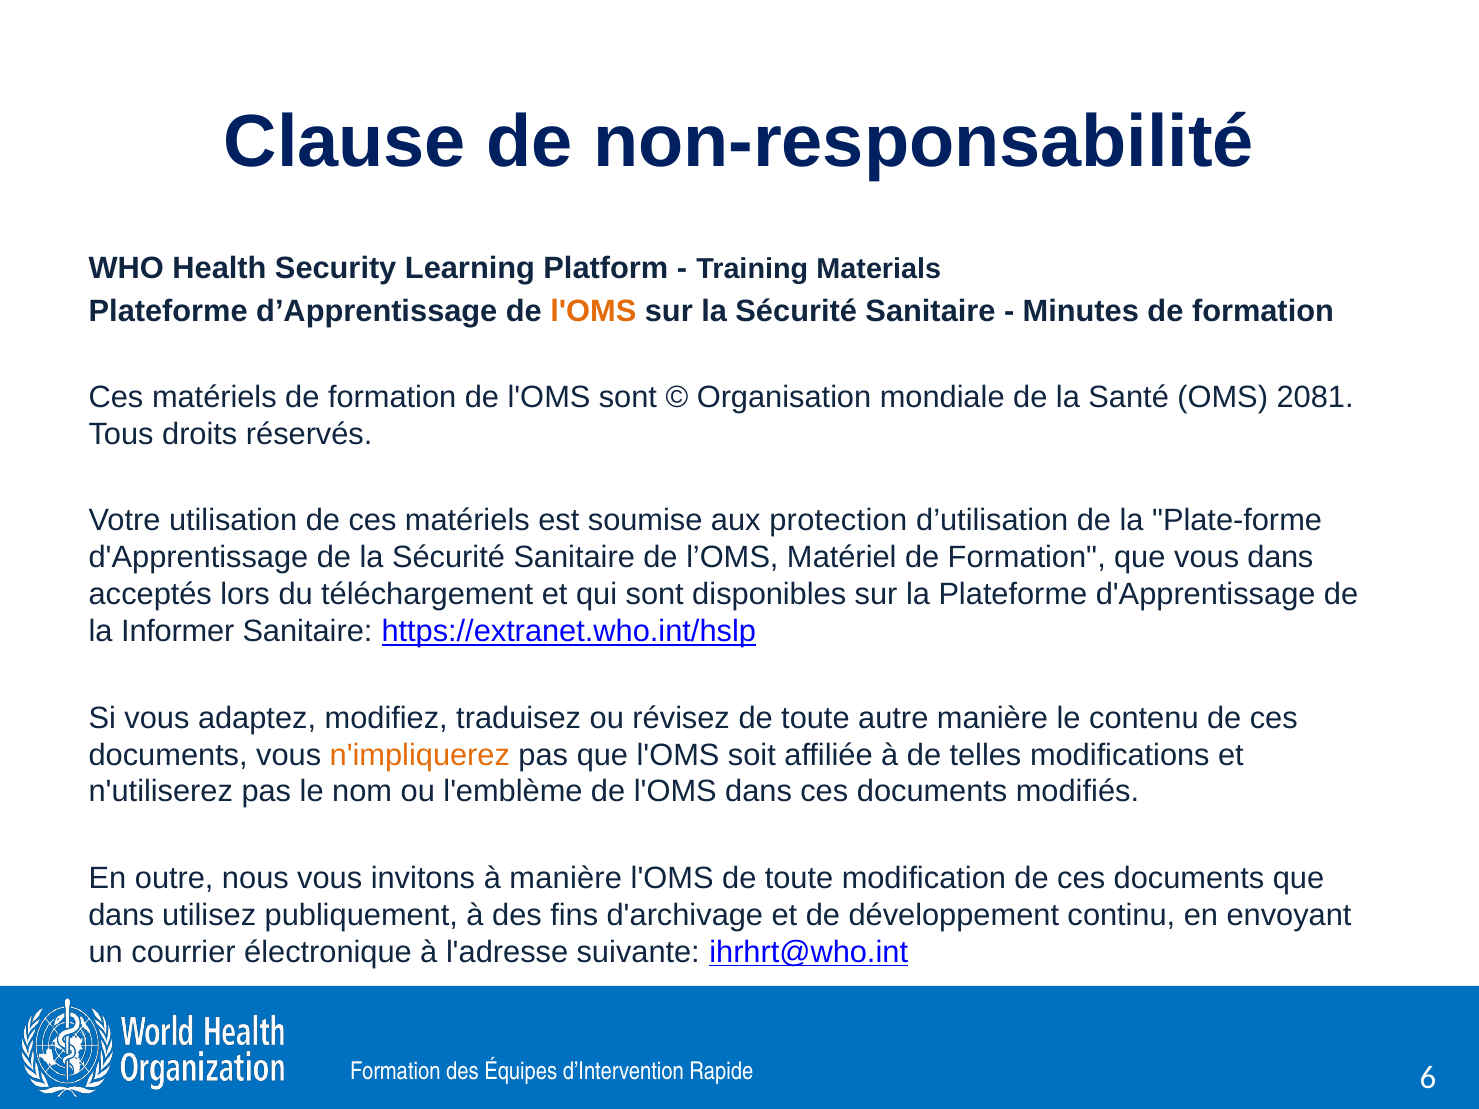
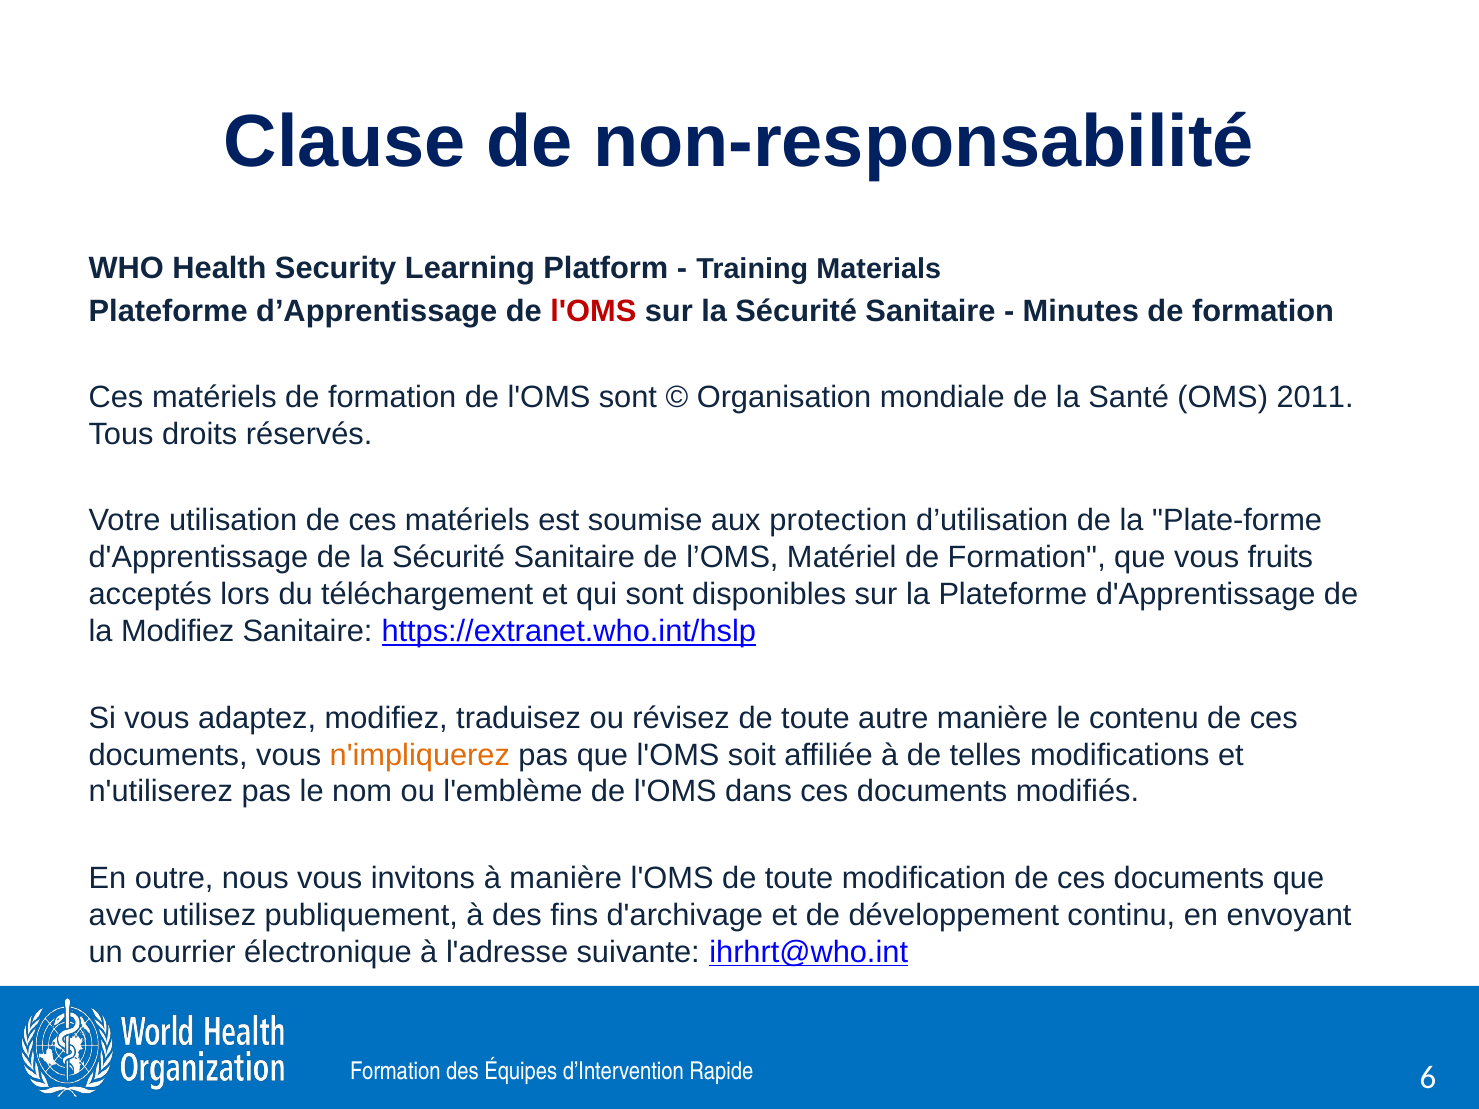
l'OMS at (593, 311) colour: orange -> red
2081: 2081 -> 2011
vous dans: dans -> fruits
la Informer: Informer -> Modifiez
dans at (121, 915): dans -> avec
